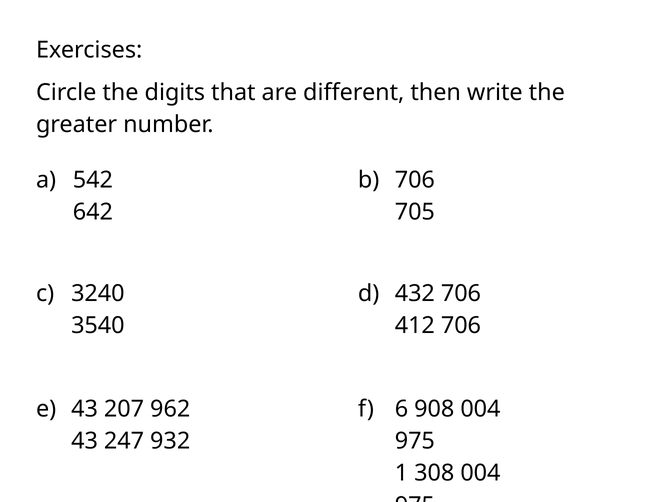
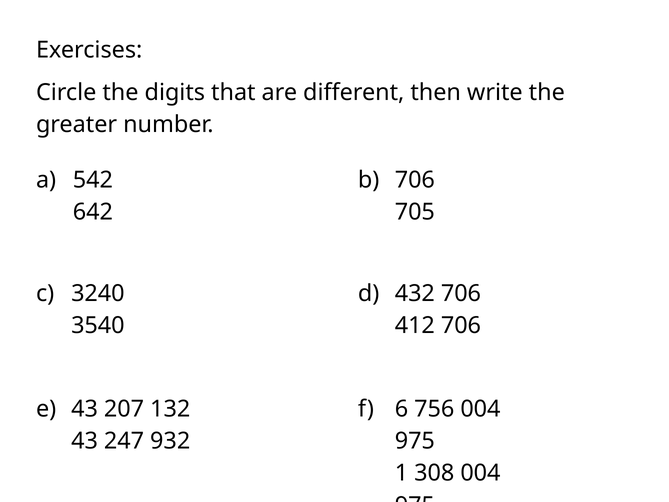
962: 962 -> 132
908: 908 -> 756
